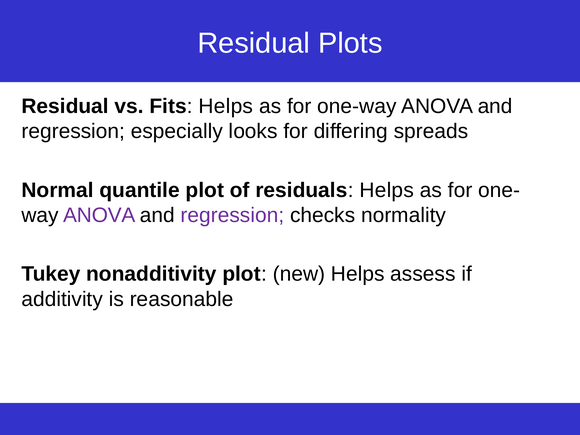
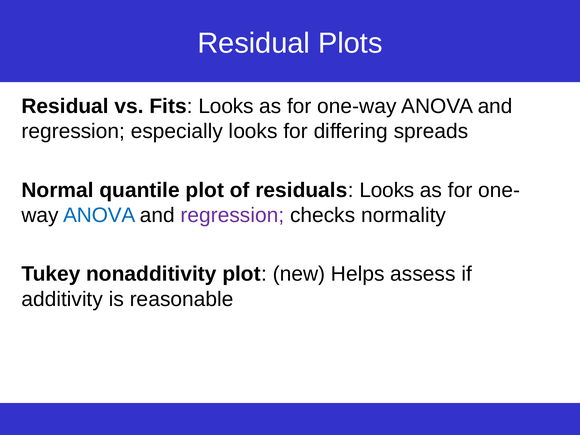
Fits Helps: Helps -> Looks
residuals Helps: Helps -> Looks
ANOVA at (99, 215) colour: purple -> blue
